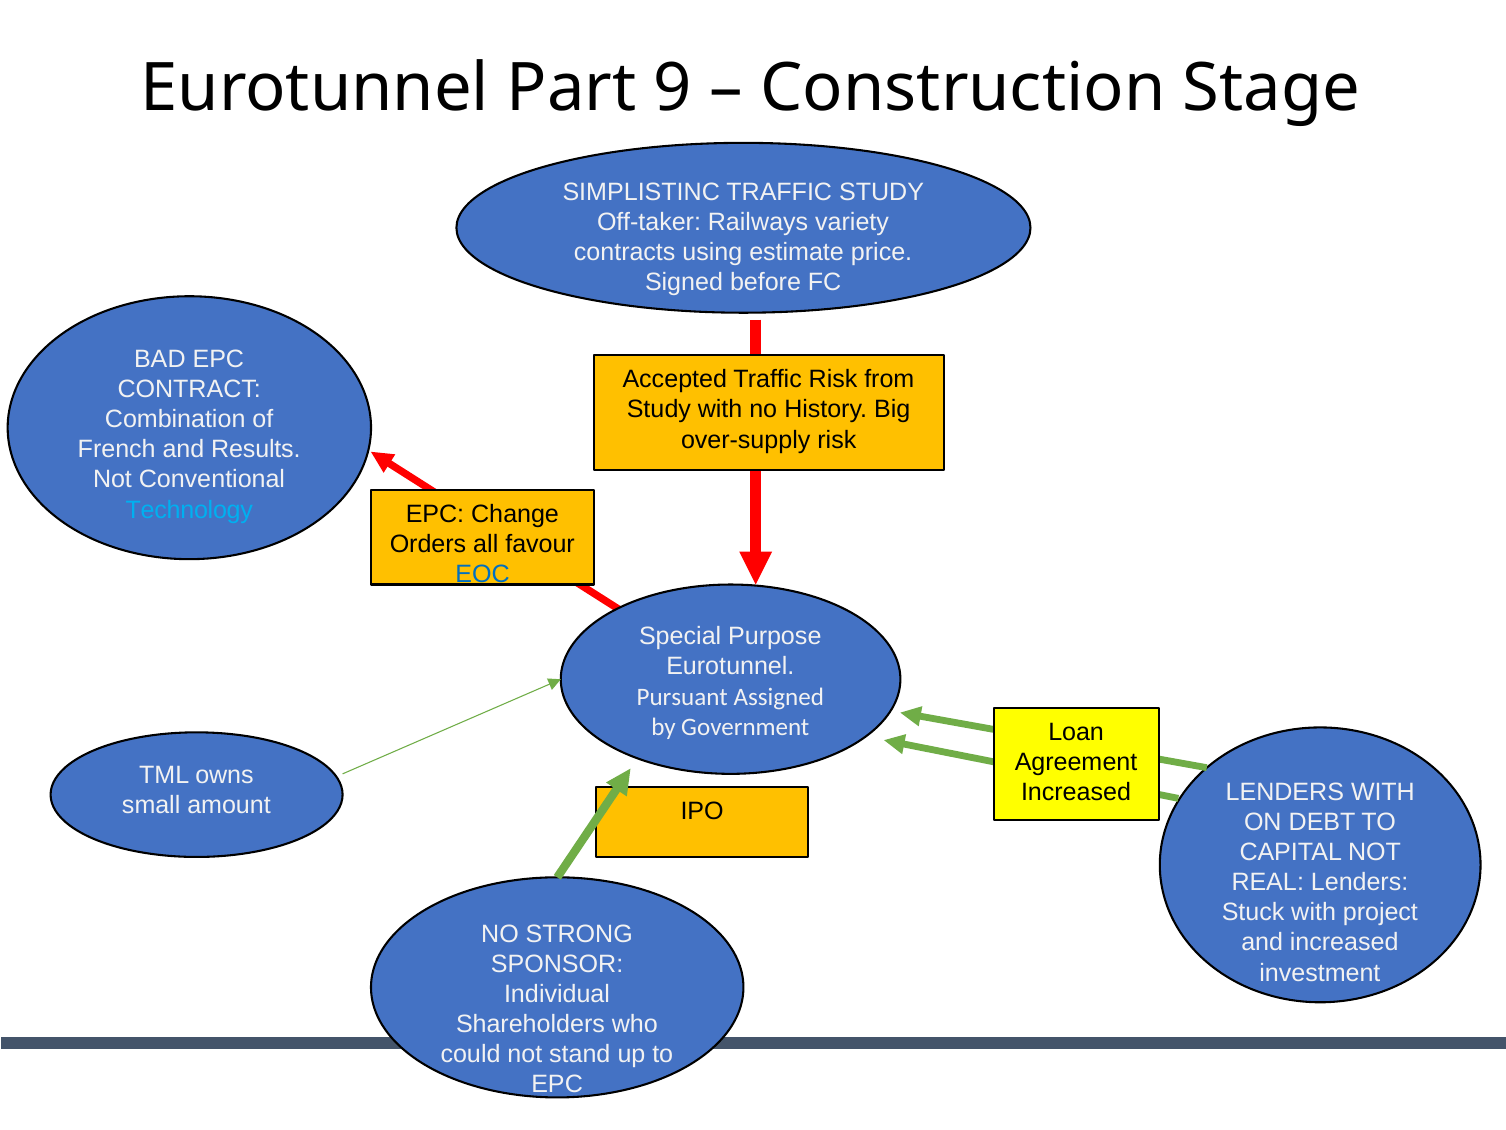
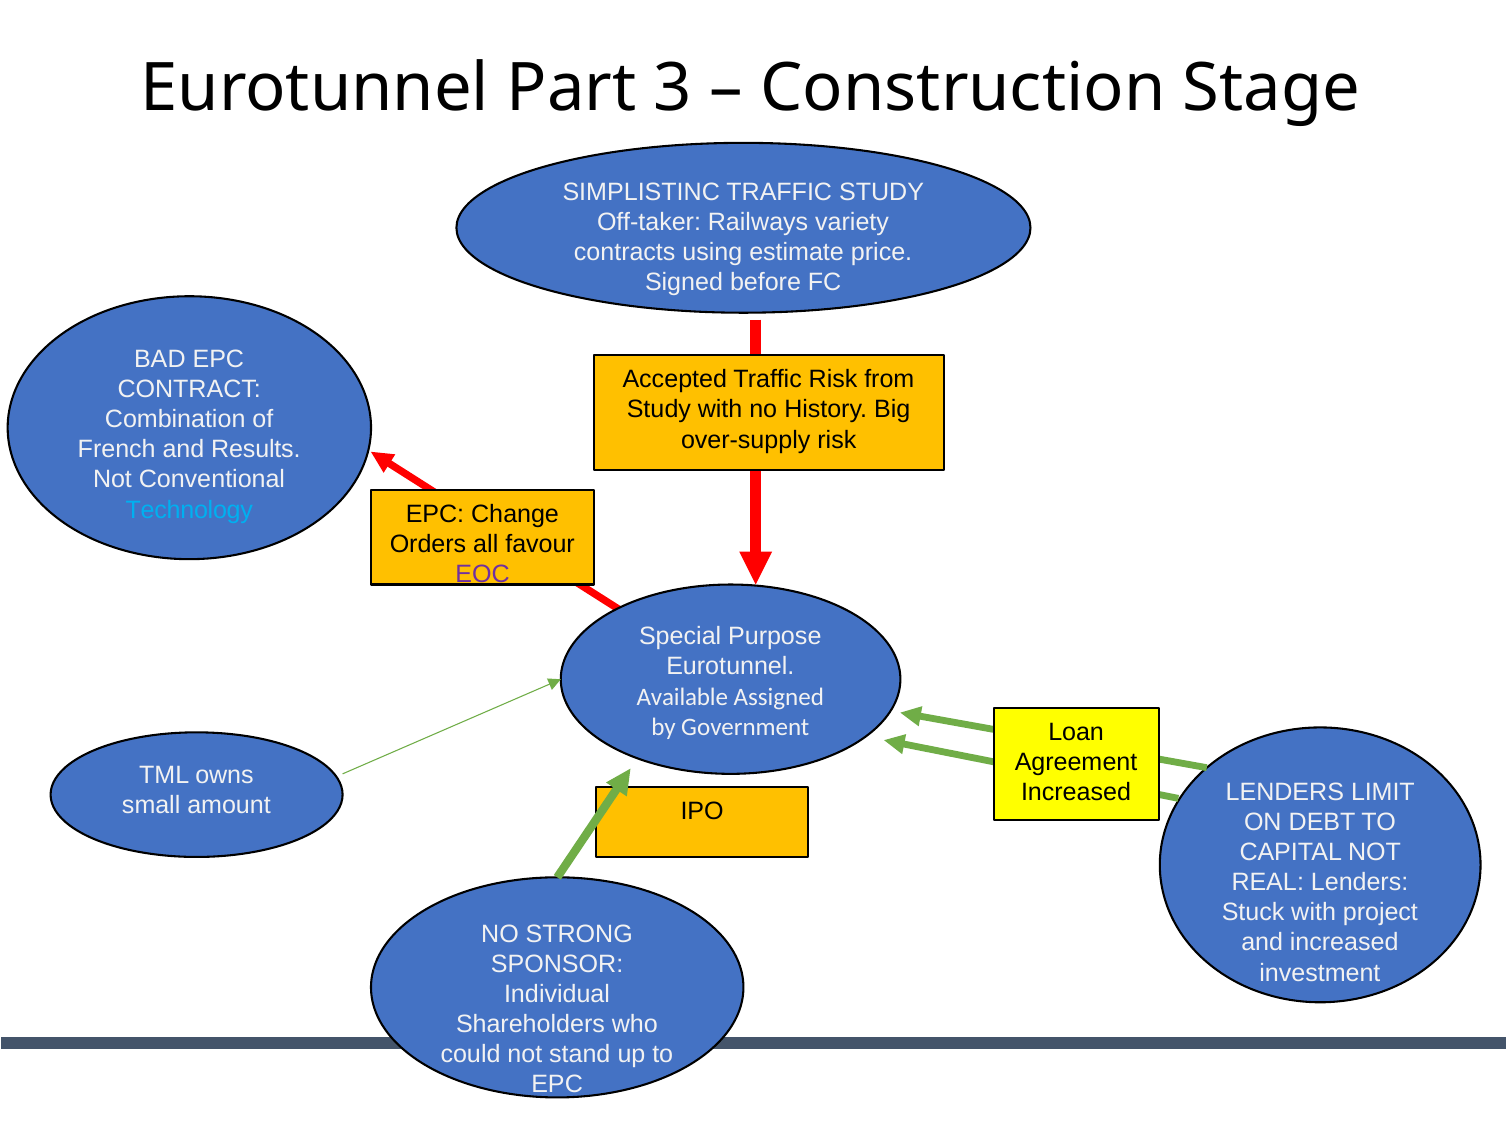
9: 9 -> 3
EOC colour: blue -> purple
Pursuant: Pursuant -> Available
LENDERS WITH: WITH -> LIMIT
